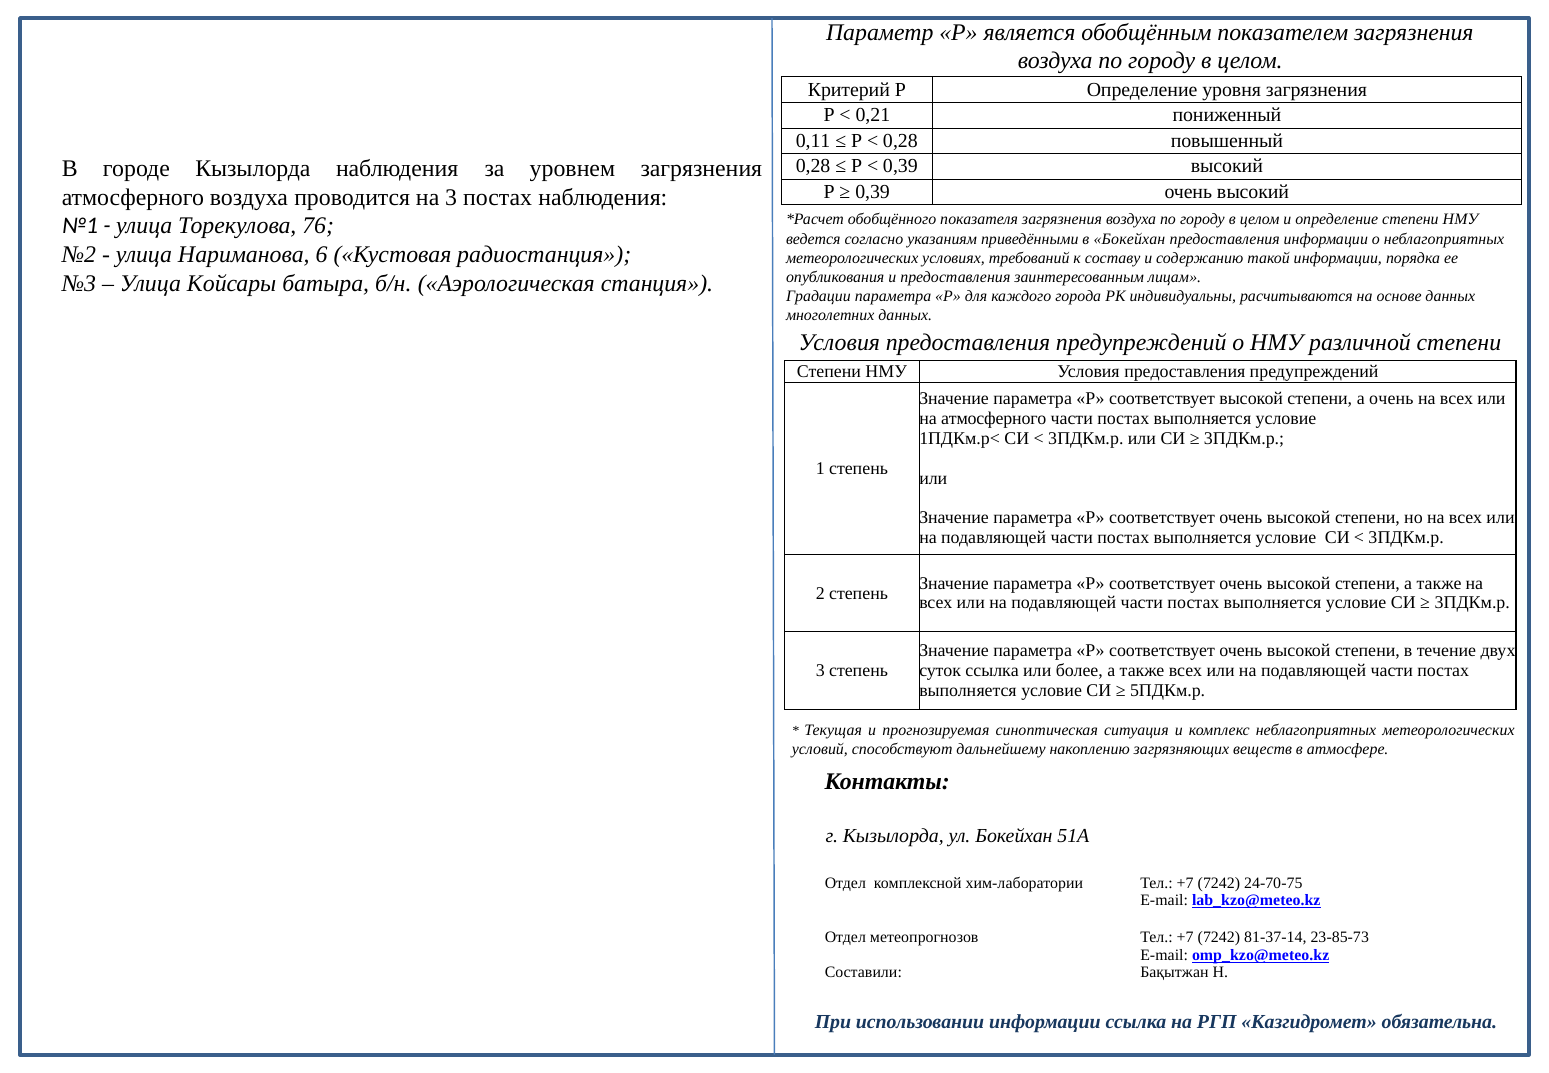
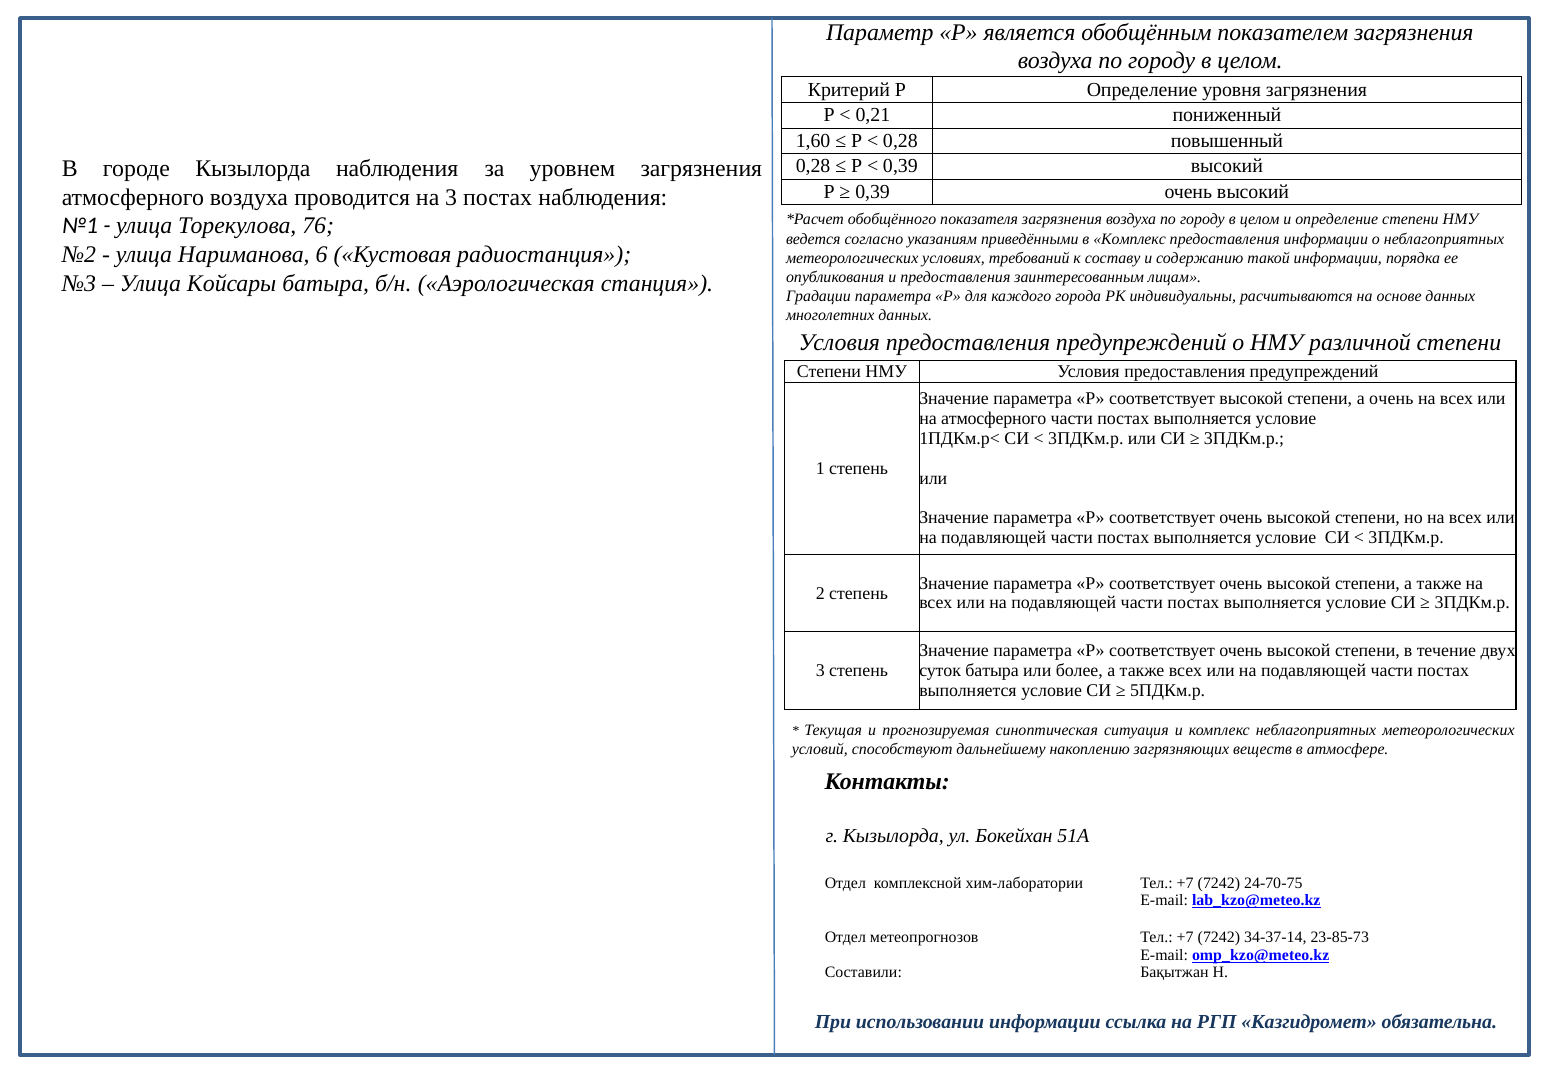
0,11: 0,11 -> 1,60
в Бокейхан: Бокейхан -> Комплекс
суток ссылка: ссылка -> батыра
81-37-14: 81-37-14 -> 34-37-14
